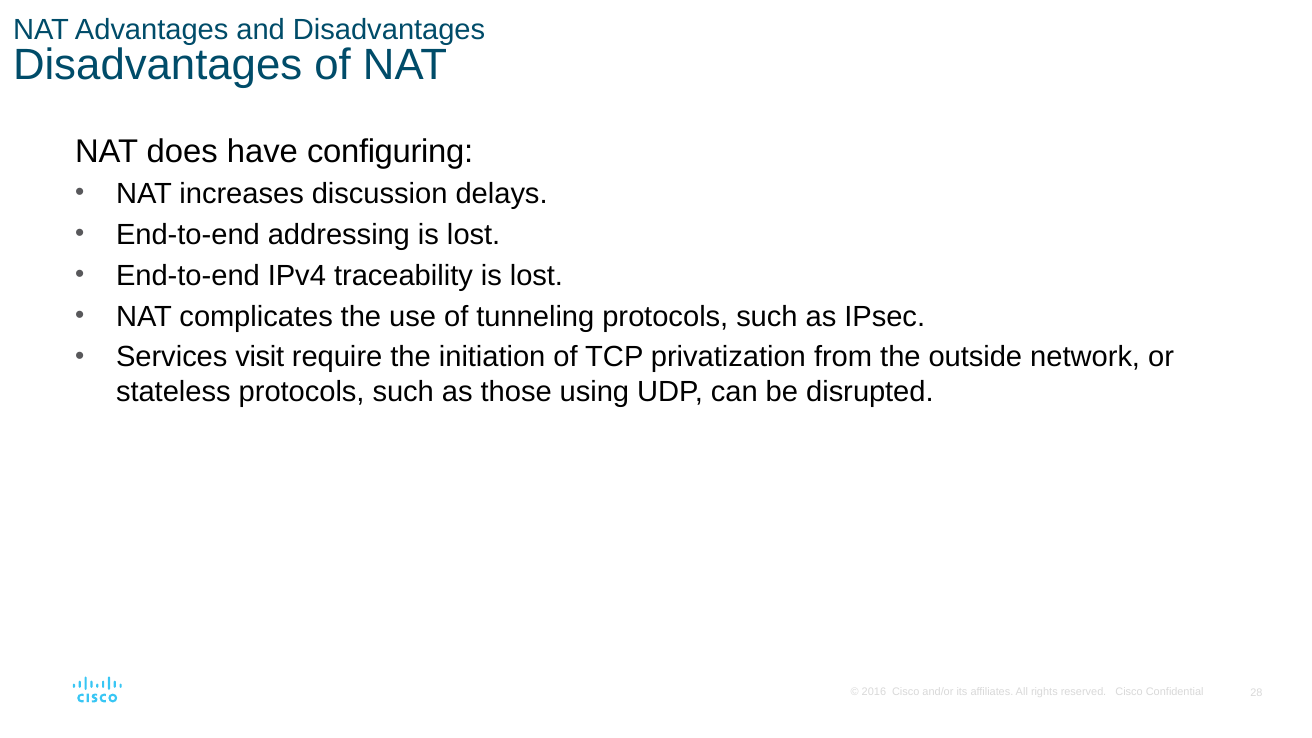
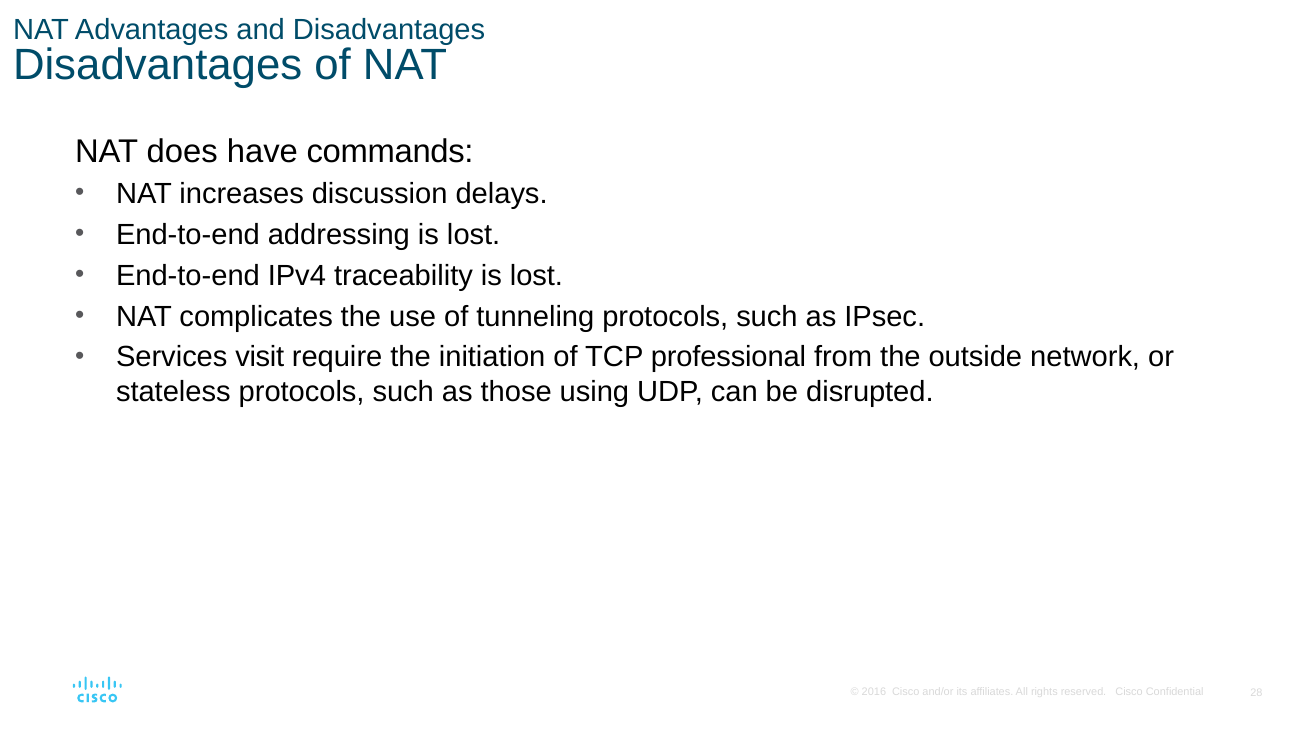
configuring: configuring -> commands
privatization: privatization -> professional
